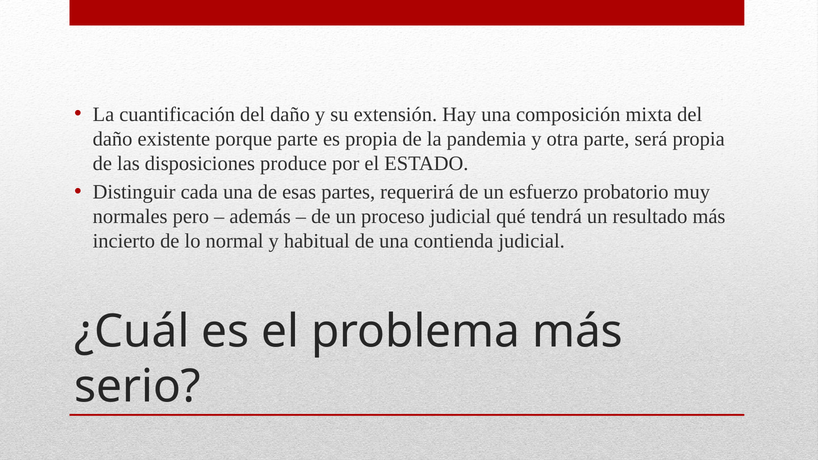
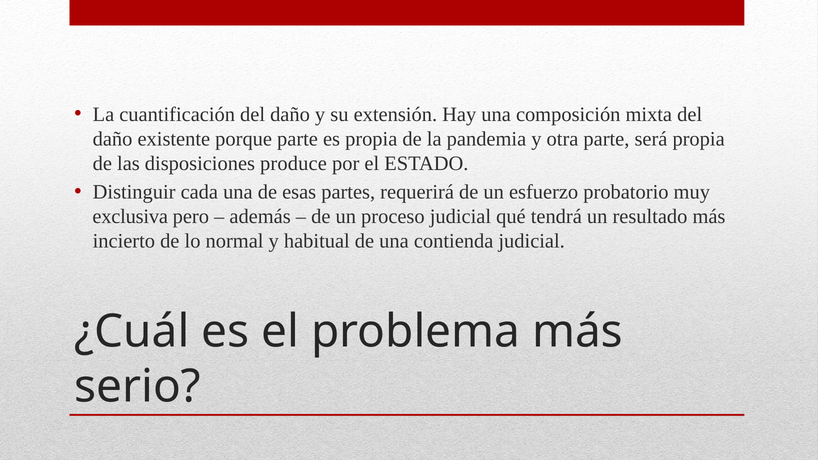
normales: normales -> exclusiva
